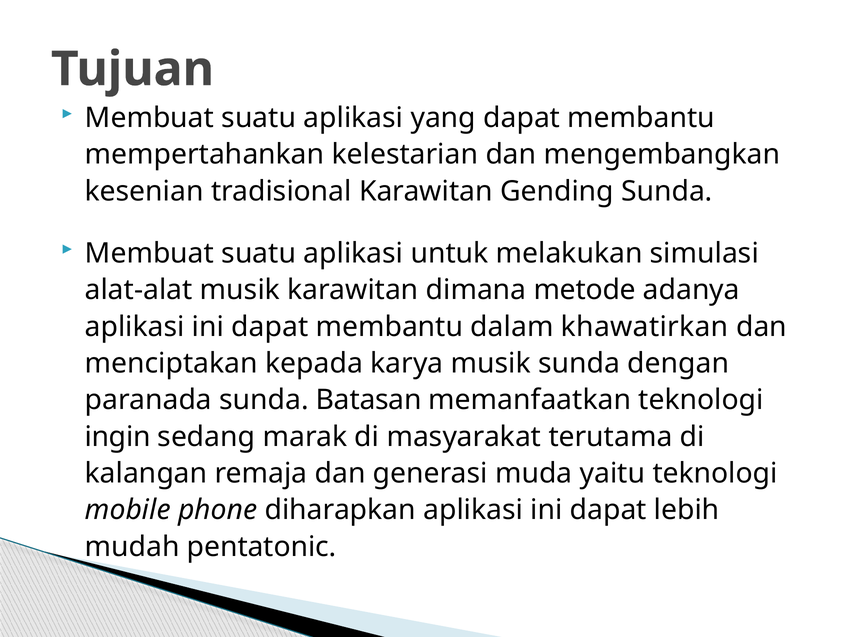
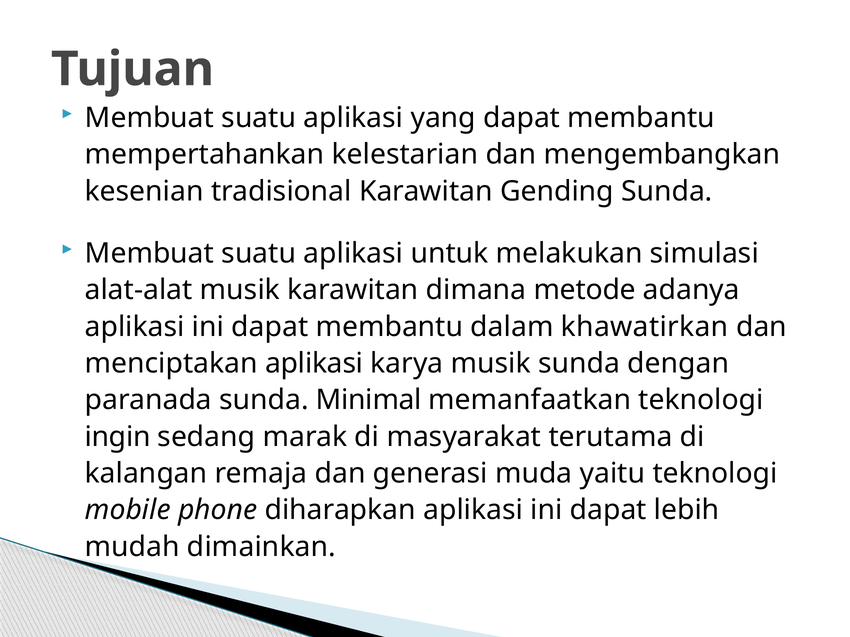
menciptakan kepada: kepada -> aplikasi
Batasan: Batasan -> Minimal
pentatonic: pentatonic -> dimainkan
